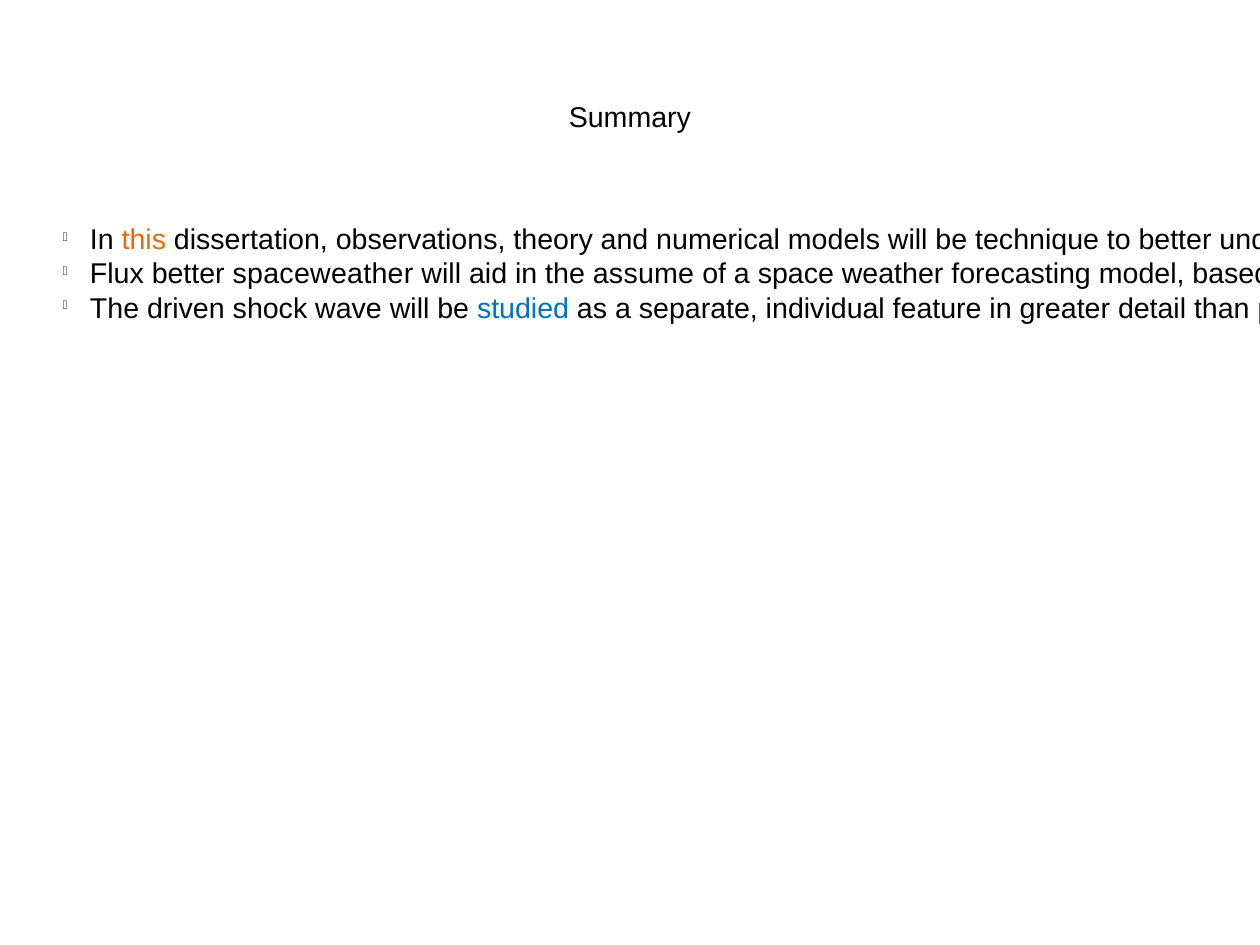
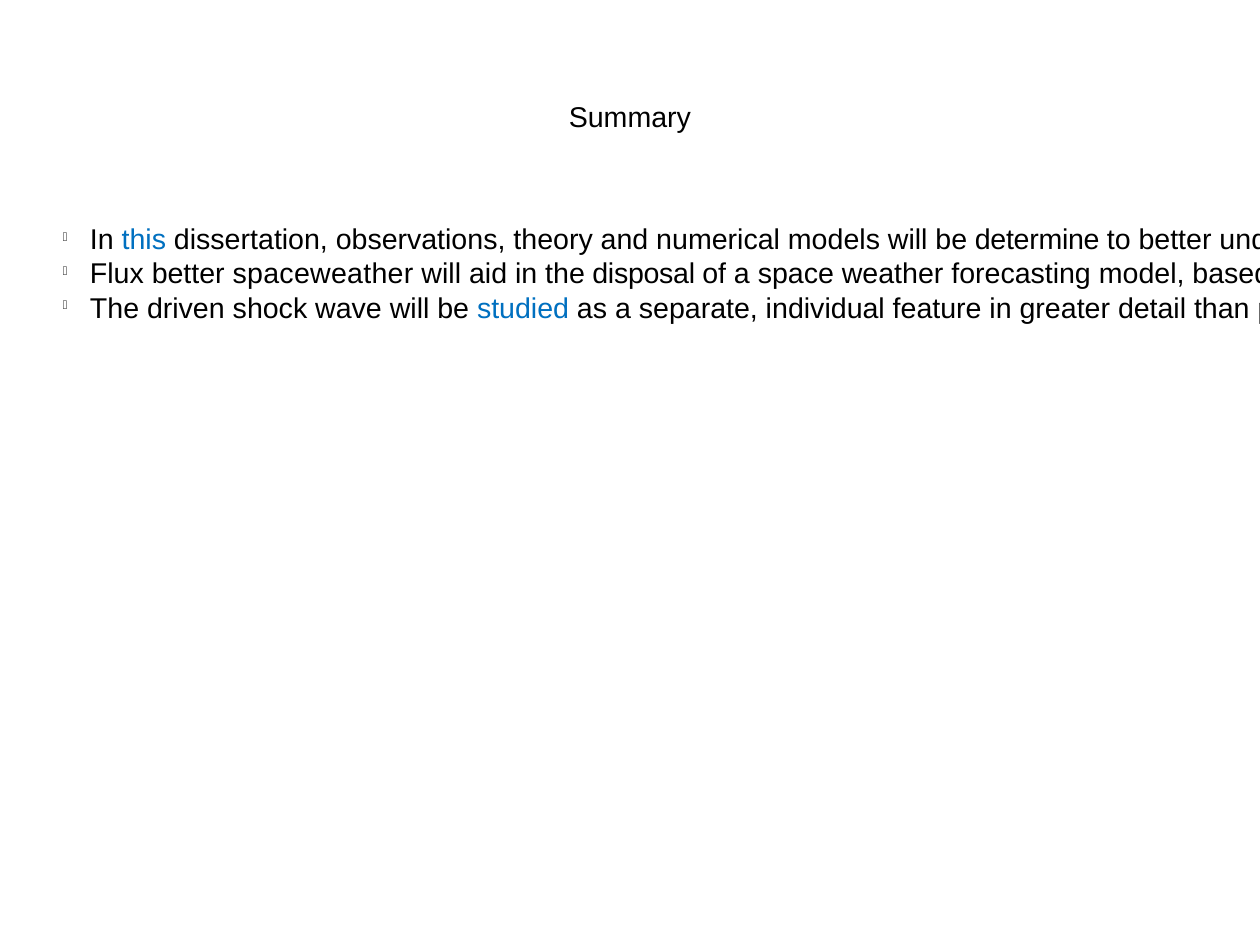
this colour: orange -> blue
technique: technique -> determine
assume: assume -> disposal
